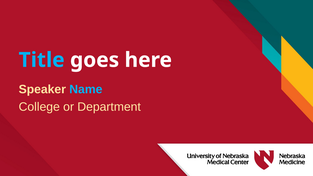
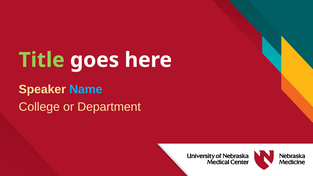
Title colour: light blue -> light green
